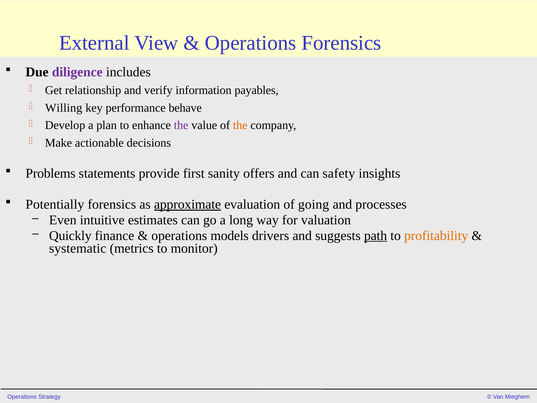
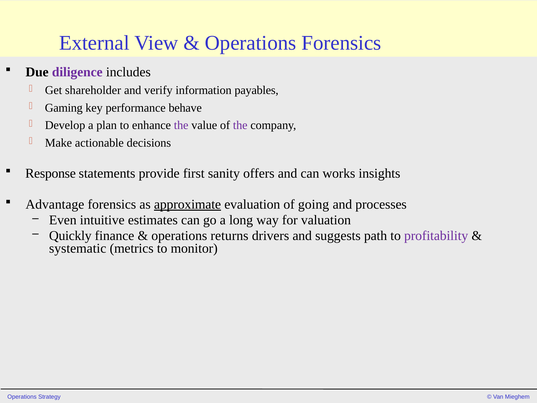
relationship: relationship -> shareholder
Willing: Willing -> Gaming
the at (240, 125) colour: orange -> purple
Problems: Problems -> Response
safety: safety -> works
Potentially: Potentially -> Advantage
models: models -> returns
path underline: present -> none
profitability colour: orange -> purple
